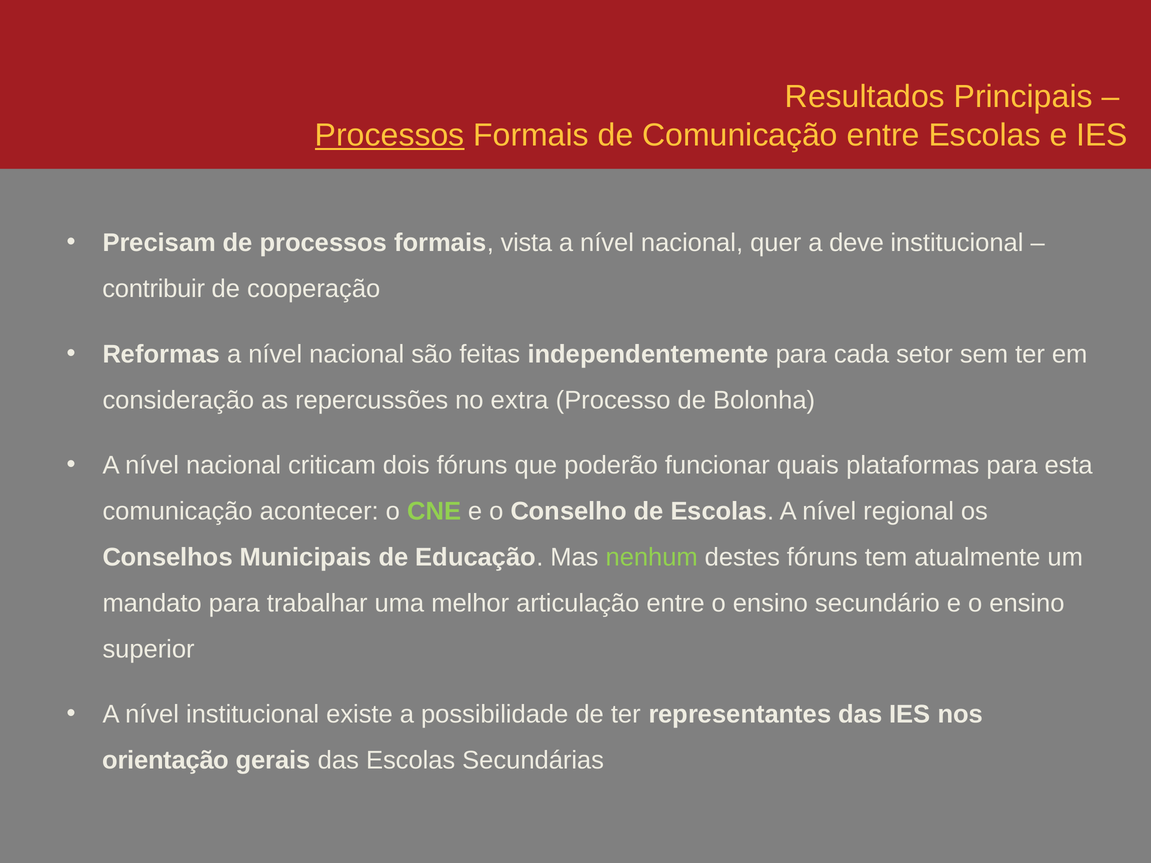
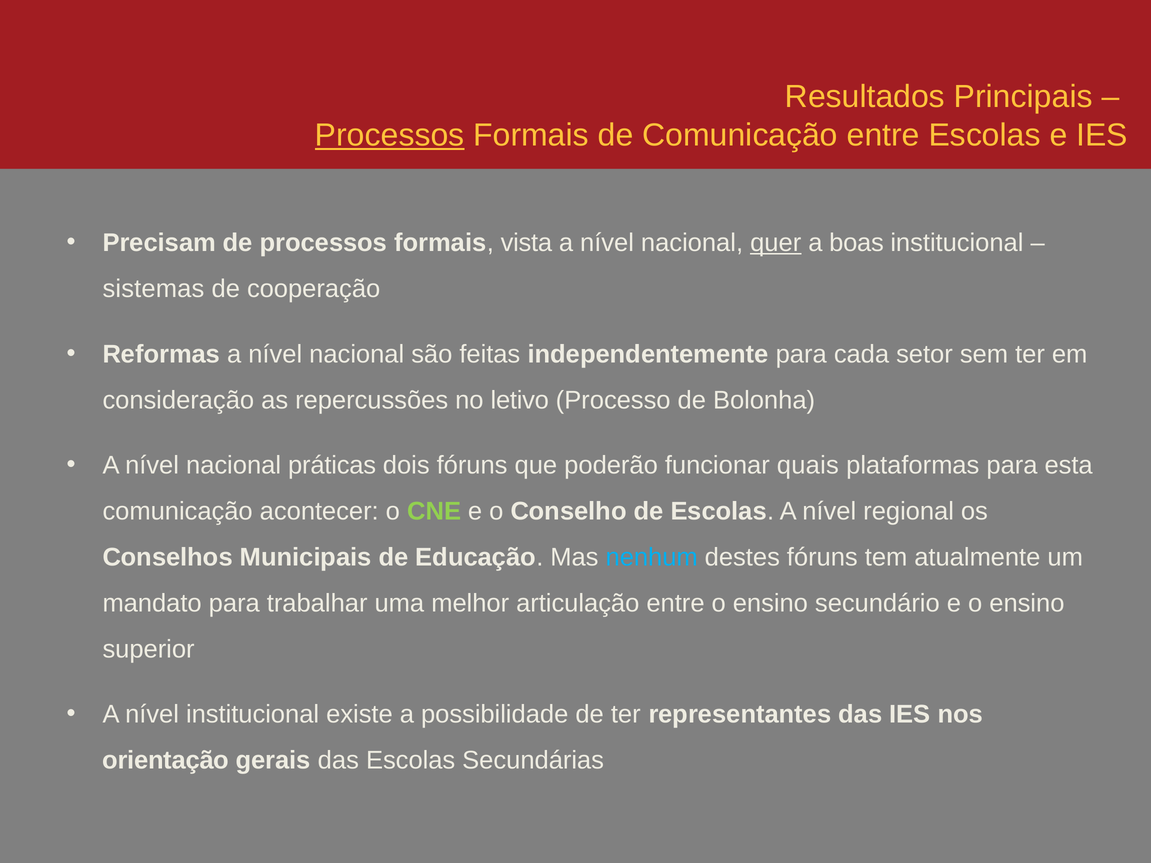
quer underline: none -> present
deve: deve -> boas
contribuir: contribuir -> sistemas
extra: extra -> letivo
criticam: criticam -> práticas
nenhum colour: light green -> light blue
